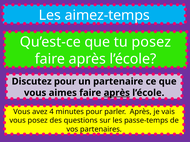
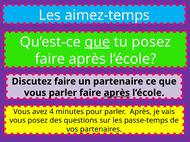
que at (97, 42) underline: none -> present
Discutez pour: pour -> faire
vous aimes: aimes -> parler
